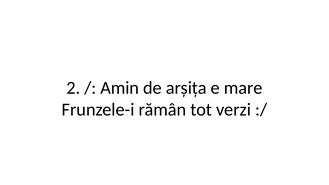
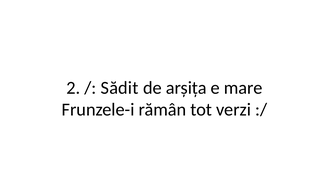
Amin: Amin -> Sădit
